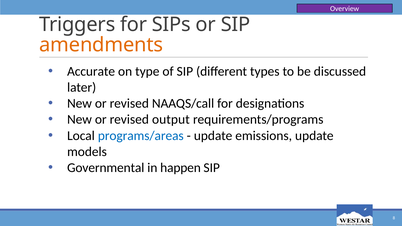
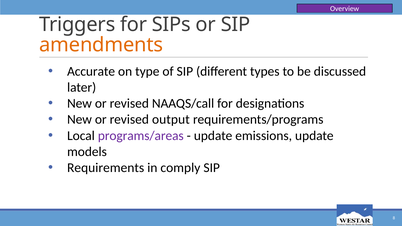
programs/areas colour: blue -> purple
Governmental: Governmental -> Requirements
happen: happen -> comply
